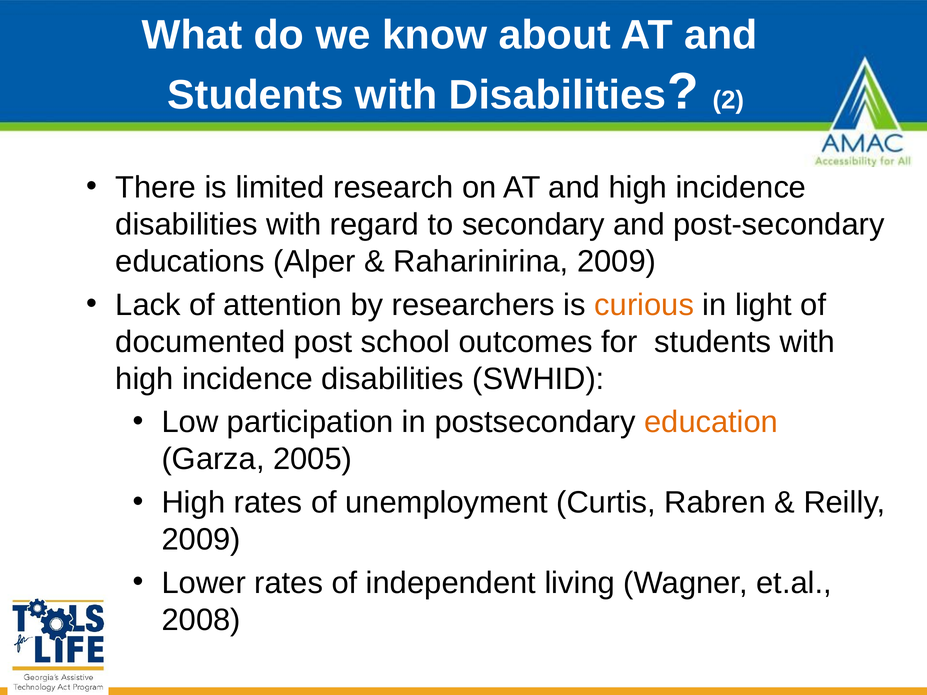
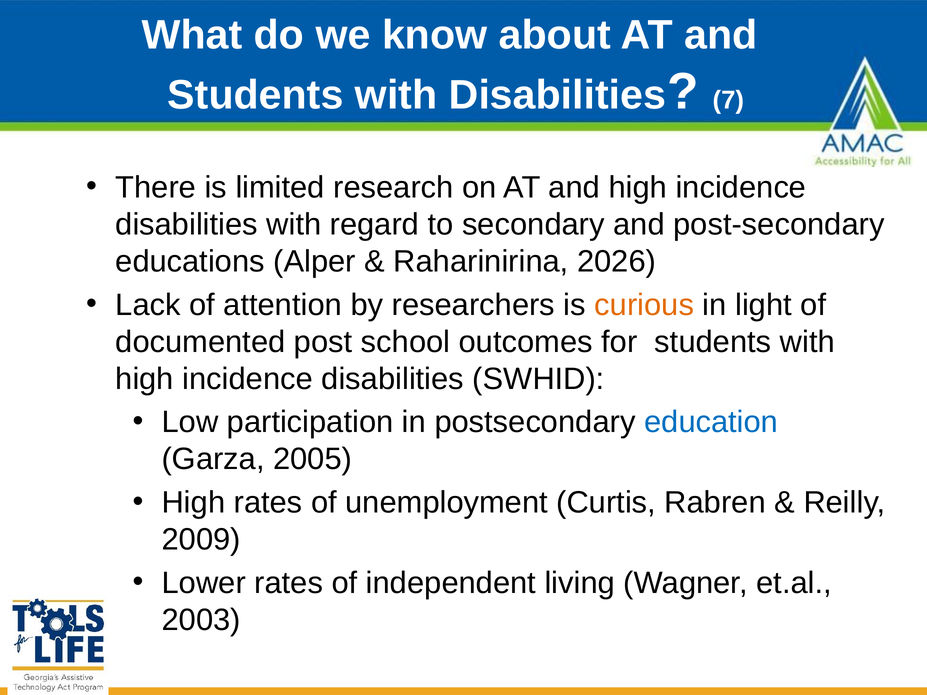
2: 2 -> 7
Raharinirina 2009: 2009 -> 2026
education colour: orange -> blue
2008: 2008 -> 2003
